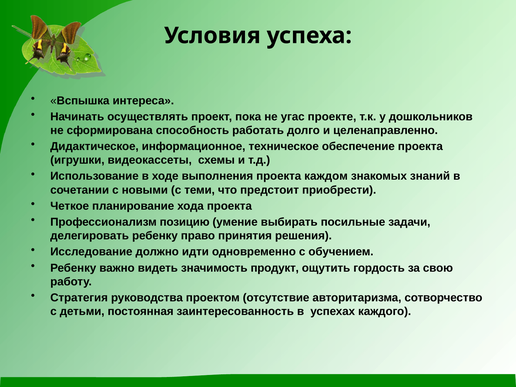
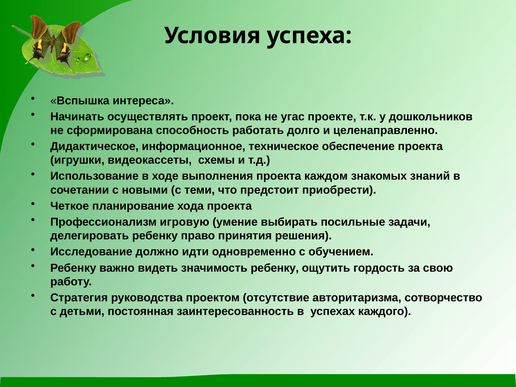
позицию: позицию -> игровую
значимость продукт: продукт -> ребенку
